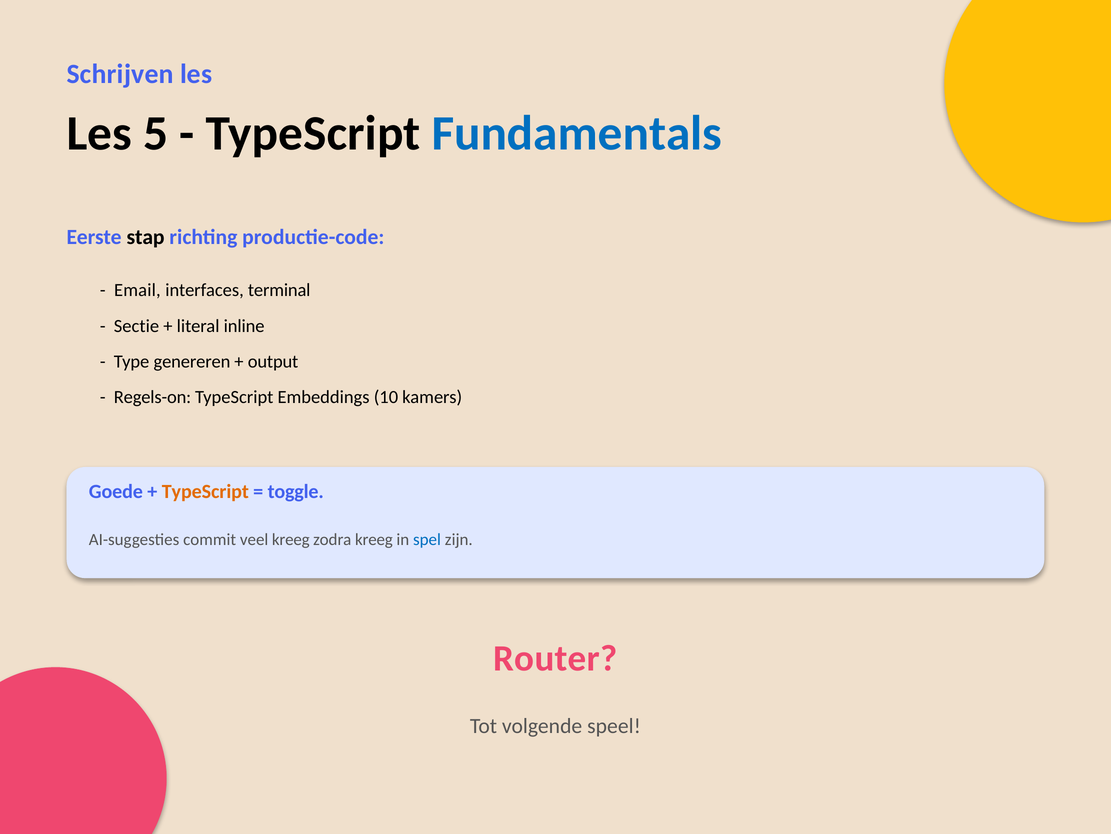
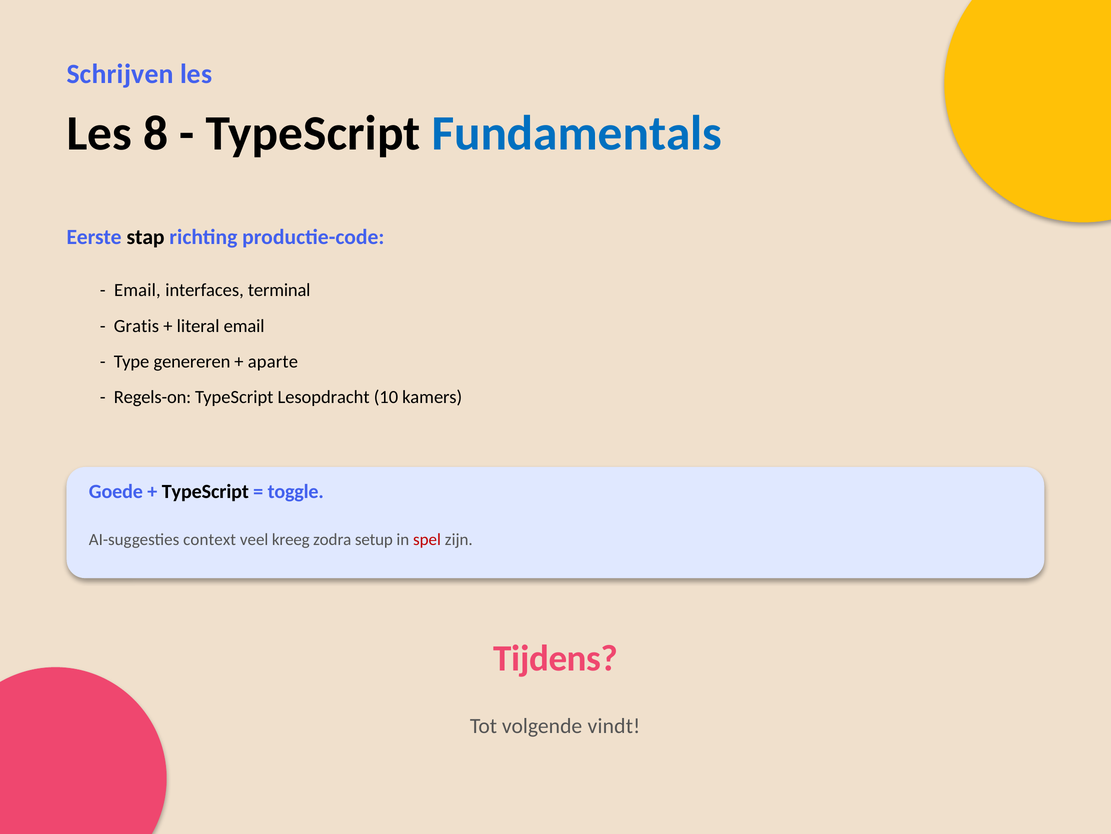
5: 5 -> 8
Sectie: Sectie -> Gratis
literal inline: inline -> email
output: output -> aparte
Embeddings: Embeddings -> Lesopdracht
TypeScript at (205, 491) colour: orange -> black
commit: commit -> context
zodra kreeg: kreeg -> setup
spel colour: blue -> red
Router: Router -> Tijdens
speel: speel -> vindt
